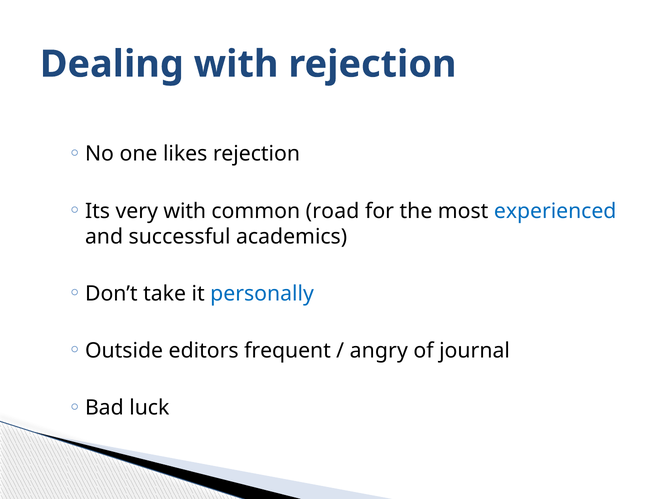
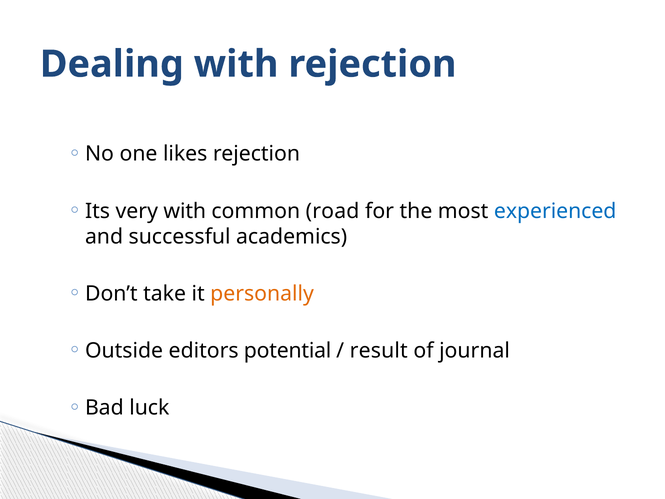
personally colour: blue -> orange
frequent: frequent -> potential
angry: angry -> result
